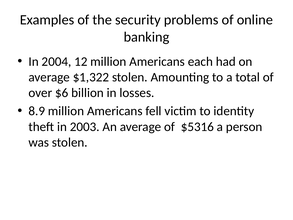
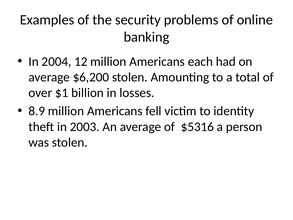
$1,322: $1,322 -> $6,200
$6: $6 -> $1
